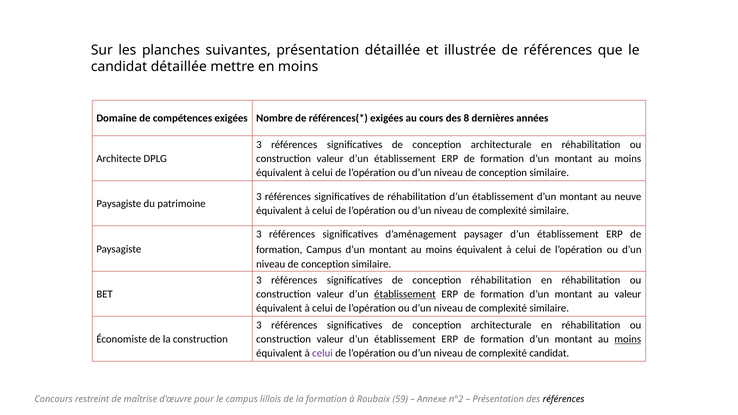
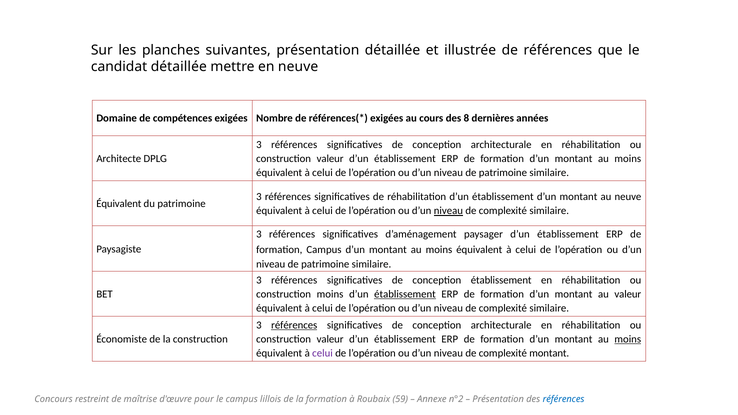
en moins: moins -> neuve
conception at (503, 173): conception -> patrimoine
Paysagiste at (119, 204): Paysagiste -> Équivalent
niveau at (448, 211) underline: none -> present
conception at (325, 264): conception -> patrimoine
conception réhabilitation: réhabilitation -> établissement
valeur at (330, 294): valeur -> moins
références at (294, 325) underline: none -> present
complexité candidat: candidat -> montant
références at (564, 400) colour: black -> blue
